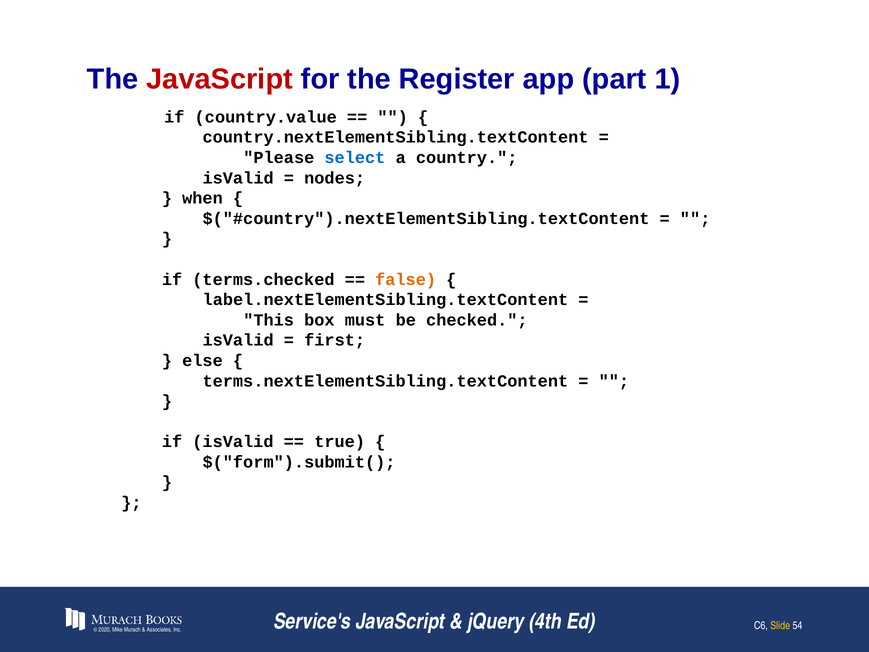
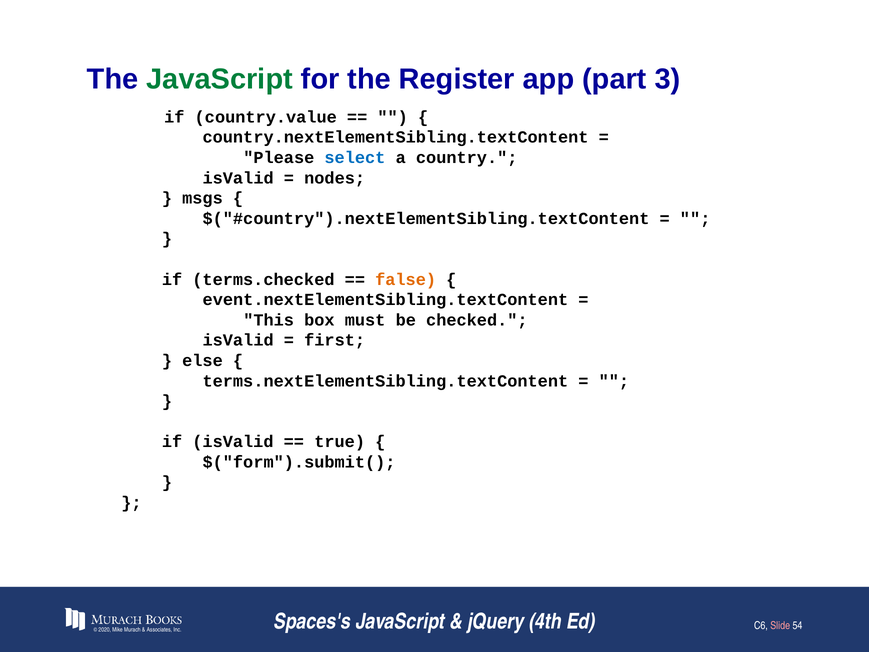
JavaScript at (220, 79) colour: red -> green
1: 1 -> 3
when: when -> msgs
label.nextElementSibling.textContent: label.nextElementSibling.textContent -> event.nextElementSibling.textContent
Service's: Service's -> Spaces's
Slide colour: yellow -> pink
